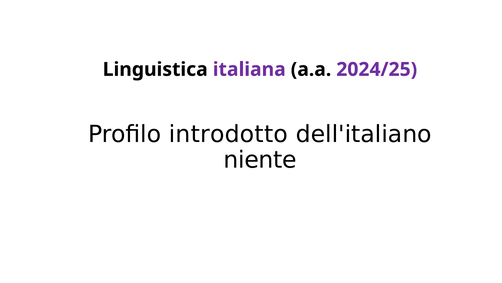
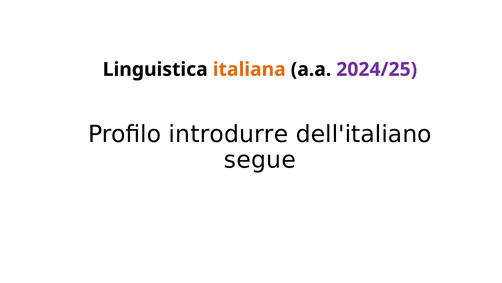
italiana colour: purple -> orange
introdotto: introdotto -> introdurre
niente: niente -> segue
